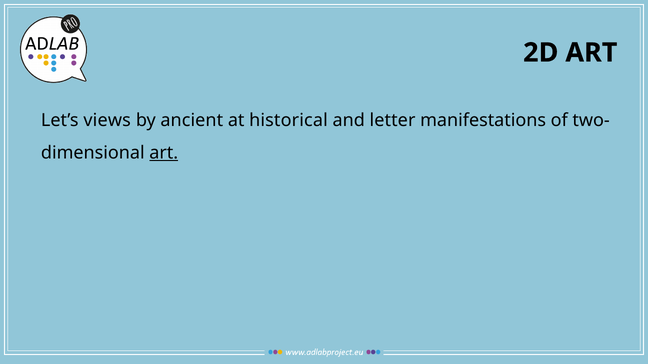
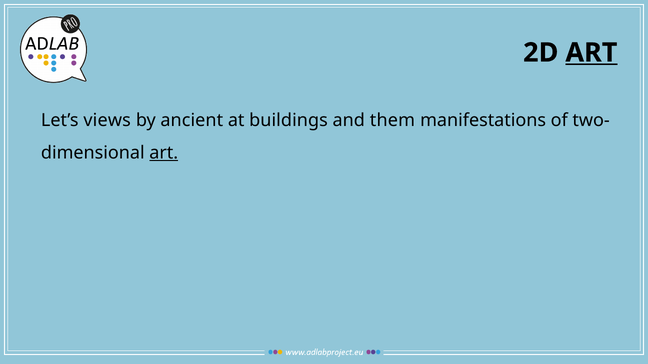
ART at (591, 53) underline: none -> present
historical: historical -> buildings
letter: letter -> them
